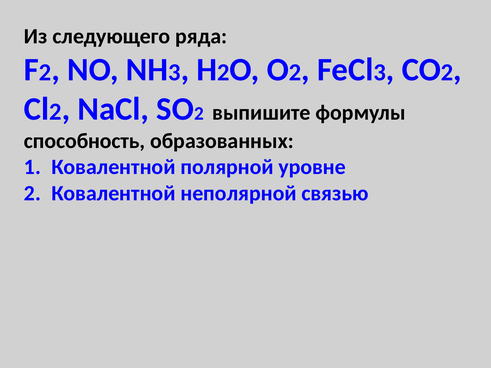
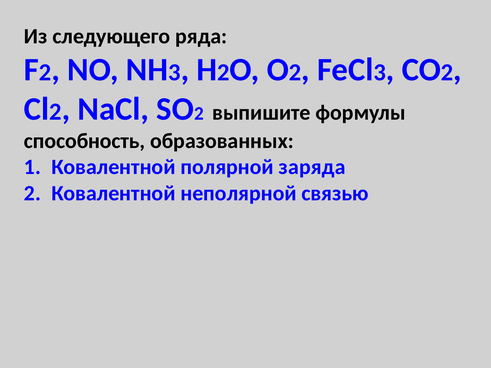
уровне: уровне -> заряда
